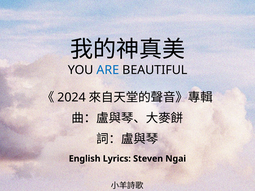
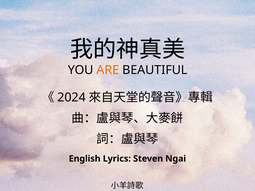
ARE colour: blue -> orange
